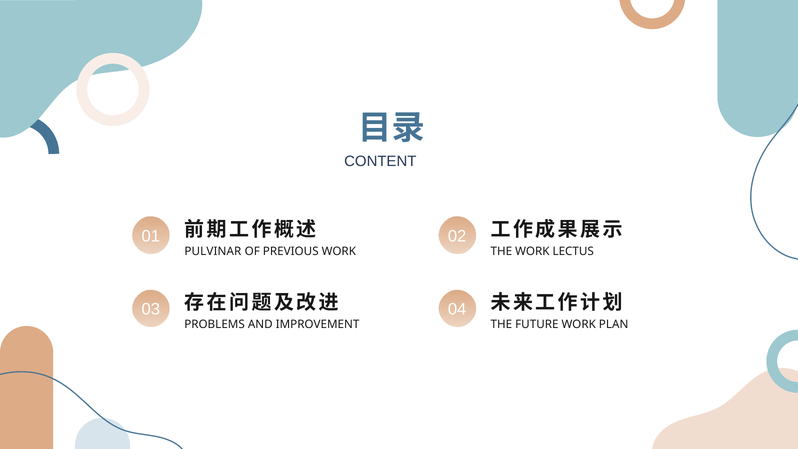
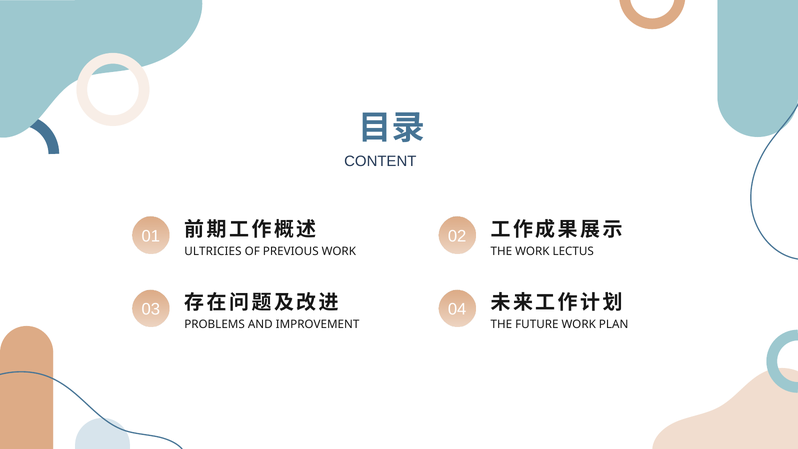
PULVINAR: PULVINAR -> ULTRICIES
